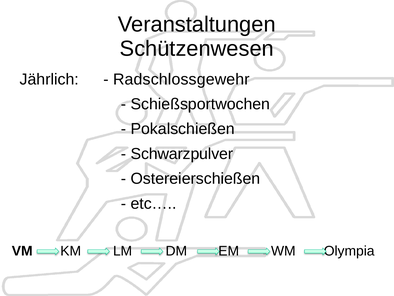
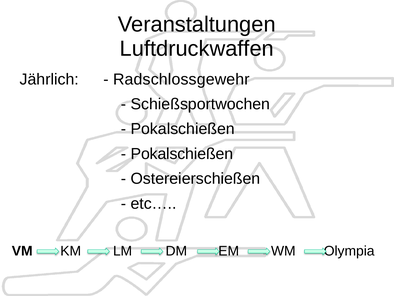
Schützenwesen: Schützenwesen -> Luftdruckwaffen
Schwarzpulver at (182, 154): Schwarzpulver -> Pokalschießen
